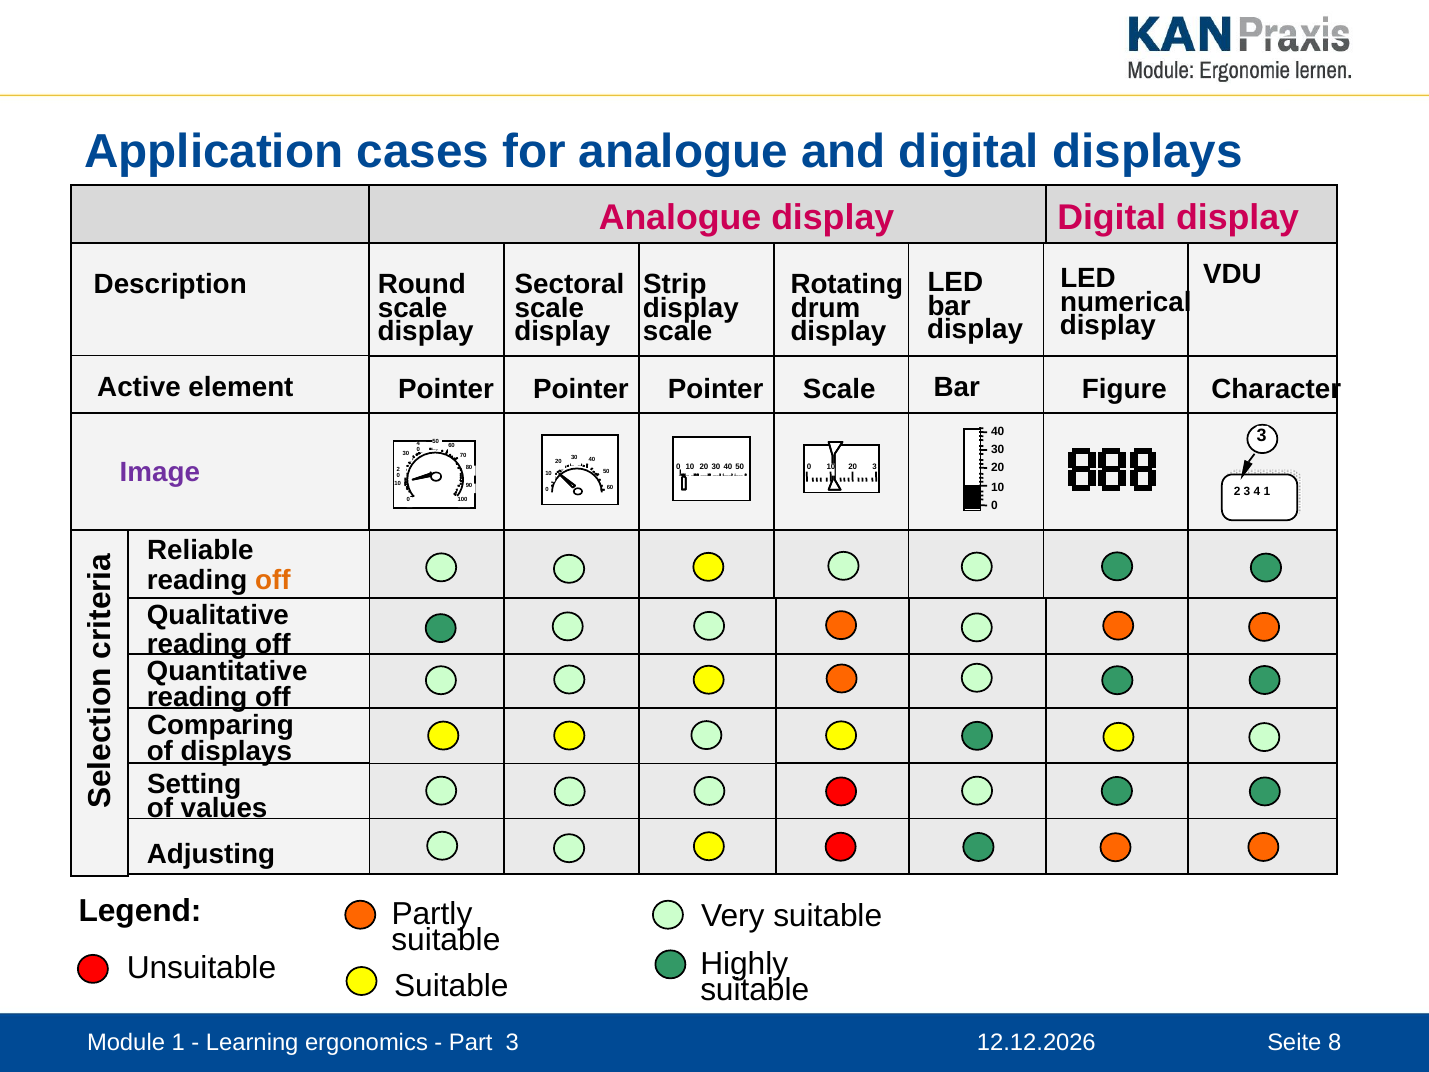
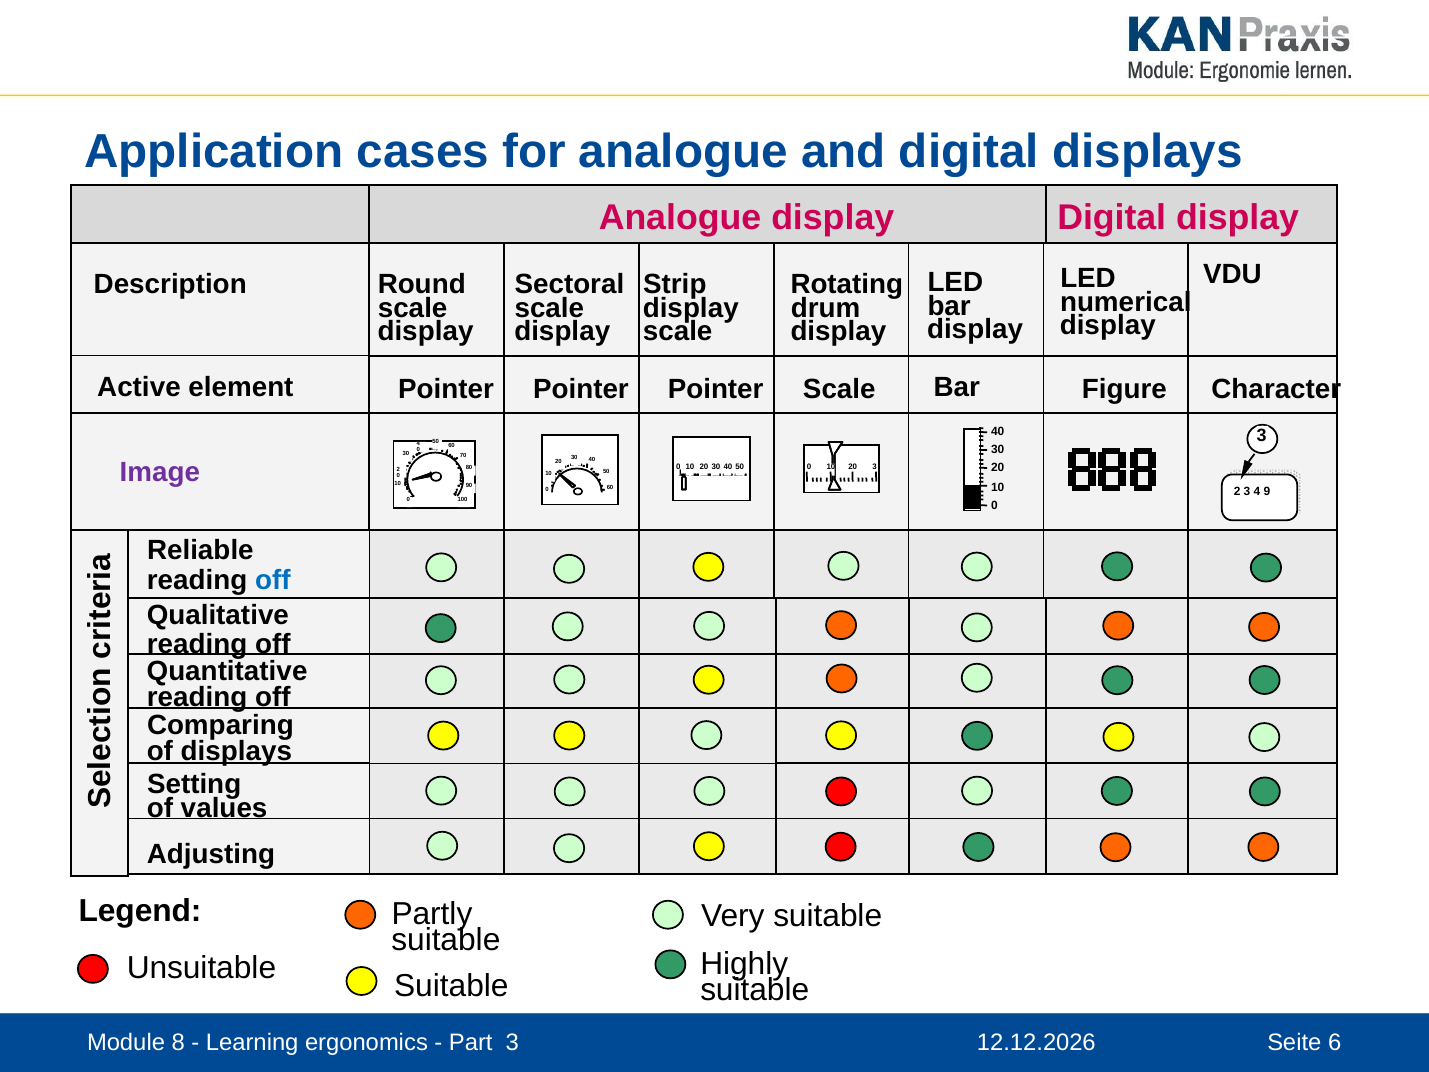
4 1: 1 -> 9
off at (273, 580) colour: orange -> blue
Module 1: 1 -> 8
8: 8 -> 6
